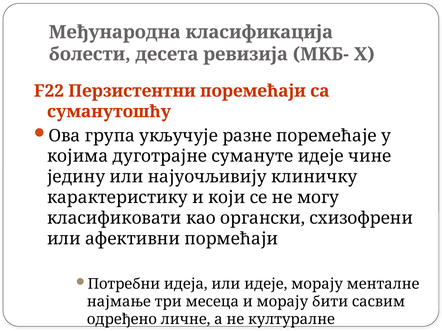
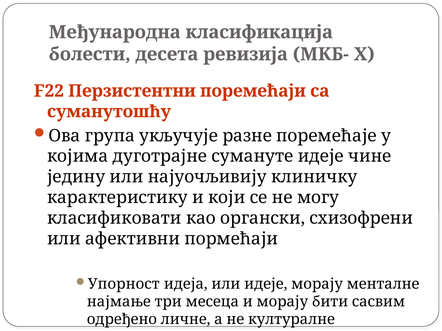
Потребни: Потребни -> Упорност
